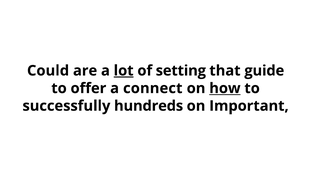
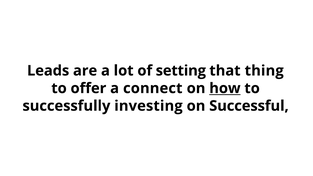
Could: Could -> Leads
lot underline: present -> none
guide: guide -> thing
hundreds: hundreds -> investing
Important: Important -> Successful
